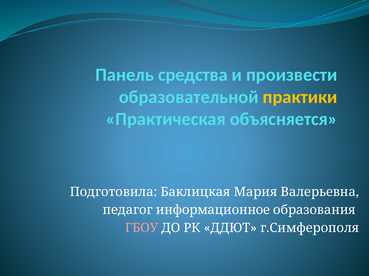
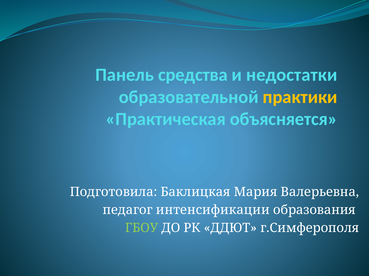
произвести: произвести -> недостатки
информационное: информационное -> интенсификации
ГБОУ colour: pink -> light green
